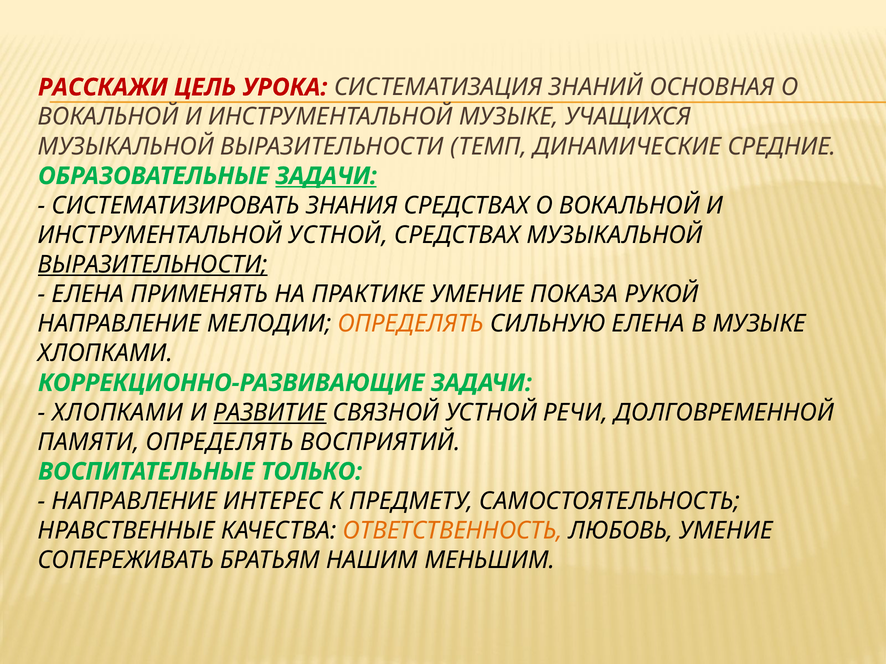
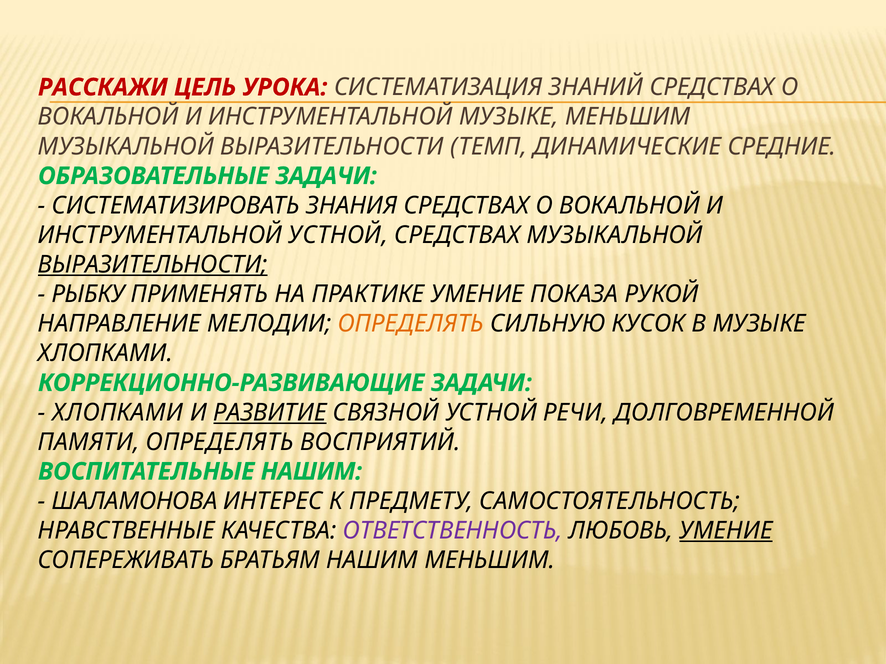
ЗНАНИЙ ОСНОВНАЯ: ОСНОВНАЯ -> СРЕДСТВАХ
МУЗЫКЕ УЧАЩИХСЯ: УЧАЩИХСЯ -> МЕНЬШИМ
ЗАДАЧИ at (326, 176) underline: present -> none
ЕЛЕНА at (88, 294): ЕЛЕНА -> РЫБКУ
СИЛЬНУЮ ЕЛЕНА: ЕЛЕНА -> КУСОК
ВОСПИТАТЕЛЬНЫЕ ТОЛЬКО: ТОЛЬКО -> НАШИМ
НАПРАВЛЕНИЕ at (134, 501): НАПРАВЛЕНИЕ -> ШАЛАМОНОВА
ОТВЕТСТВЕННОСТЬ colour: orange -> purple
УМЕНИЕ at (726, 531) underline: none -> present
